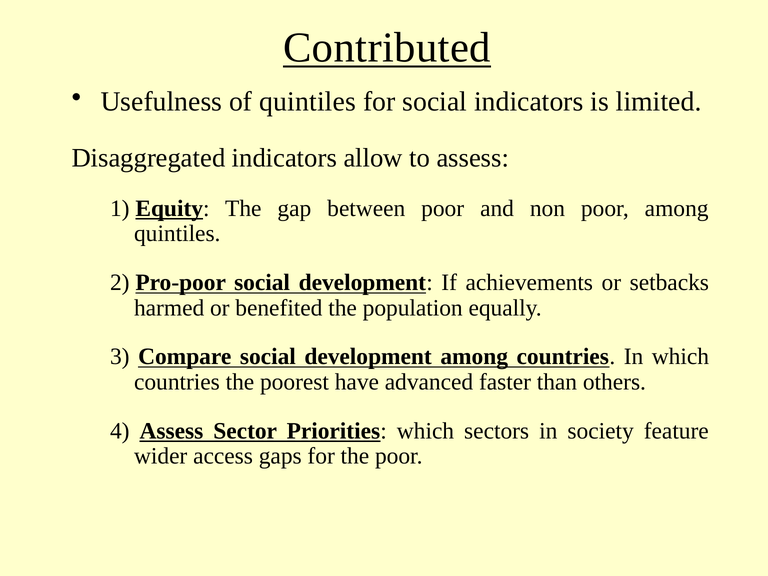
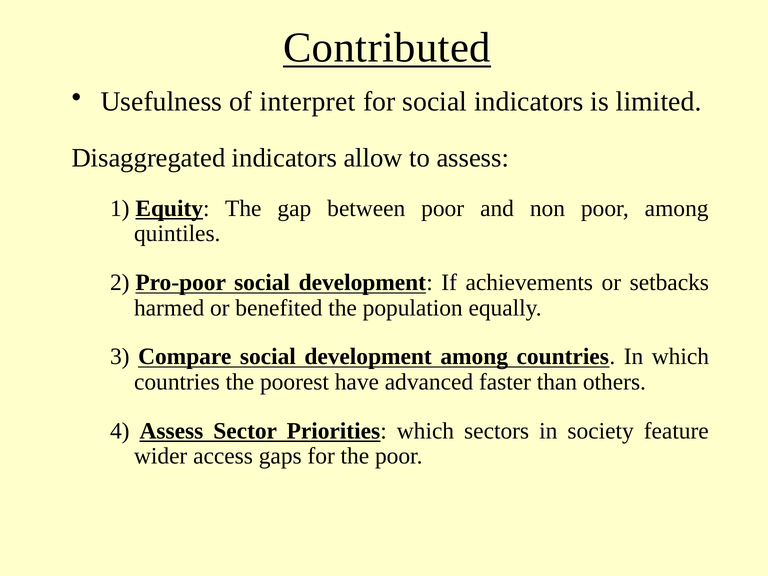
of quintiles: quintiles -> interpret
